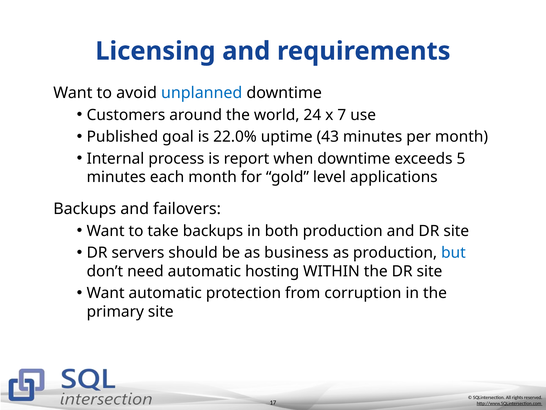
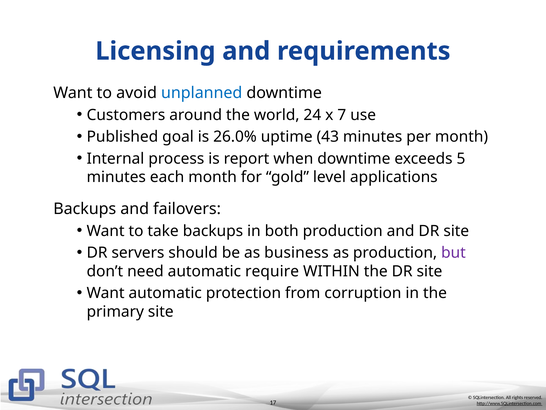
22.0%: 22.0% -> 26.0%
but colour: blue -> purple
hosting: hosting -> require
